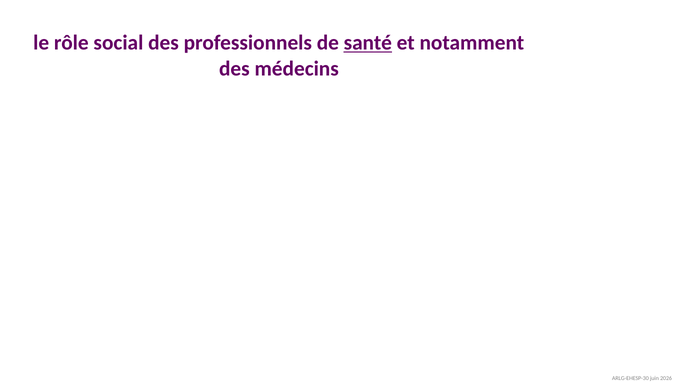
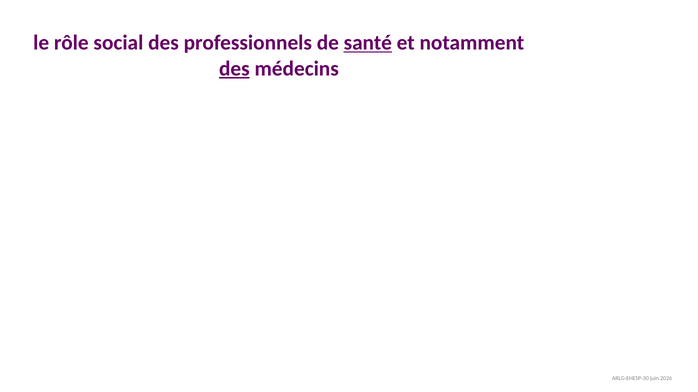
des at (234, 69) underline: none -> present
